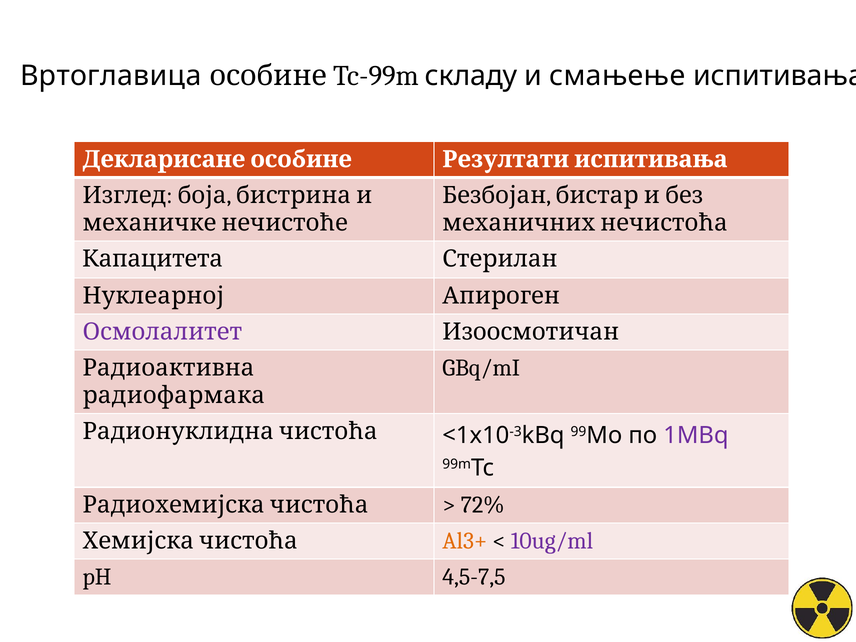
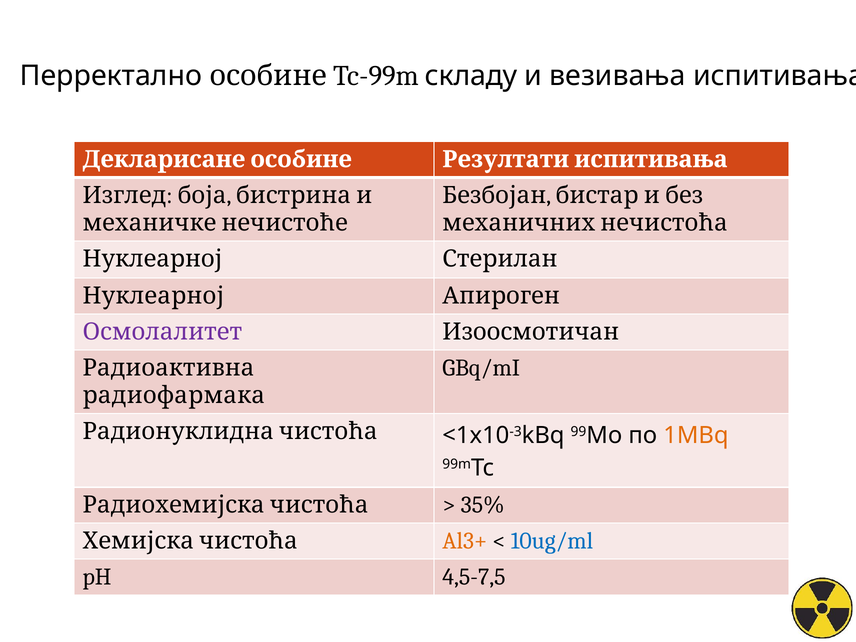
Вртоглавица: Вртоглавица -> Перректално
смањење: смањење -> везивања
Капацитета at (153, 259): Капацитета -> Нуклеарној
1MBq colour: purple -> orange
72%: 72% -> 35%
10ug/ml colour: purple -> blue
